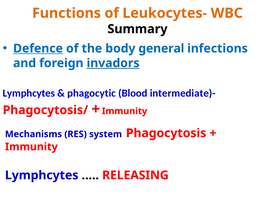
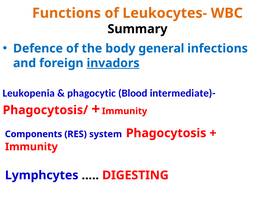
Defence underline: present -> none
Lymphcytes at (29, 93): Lymphcytes -> Leukopenia
Mechanisms: Mechanisms -> Components
RELEASING: RELEASING -> DIGESTING
